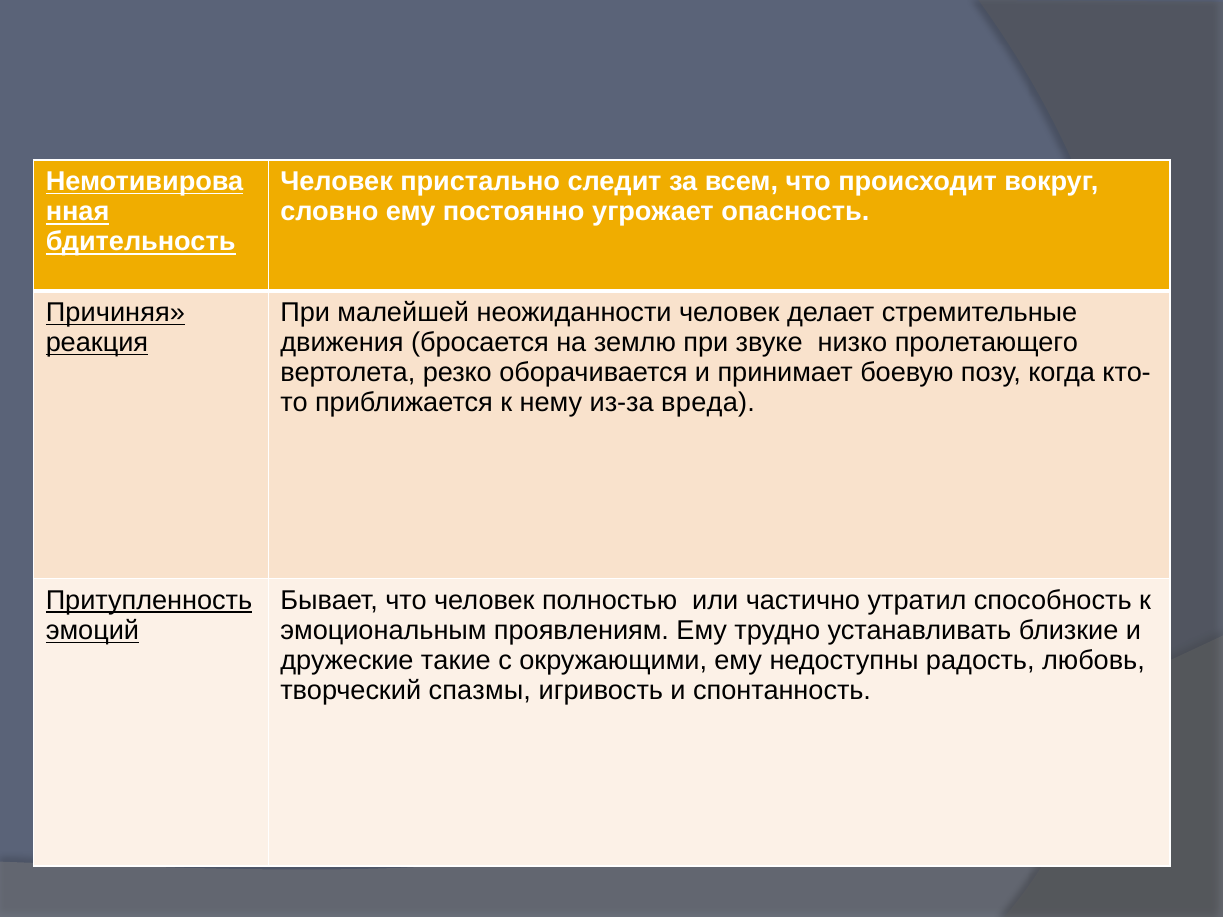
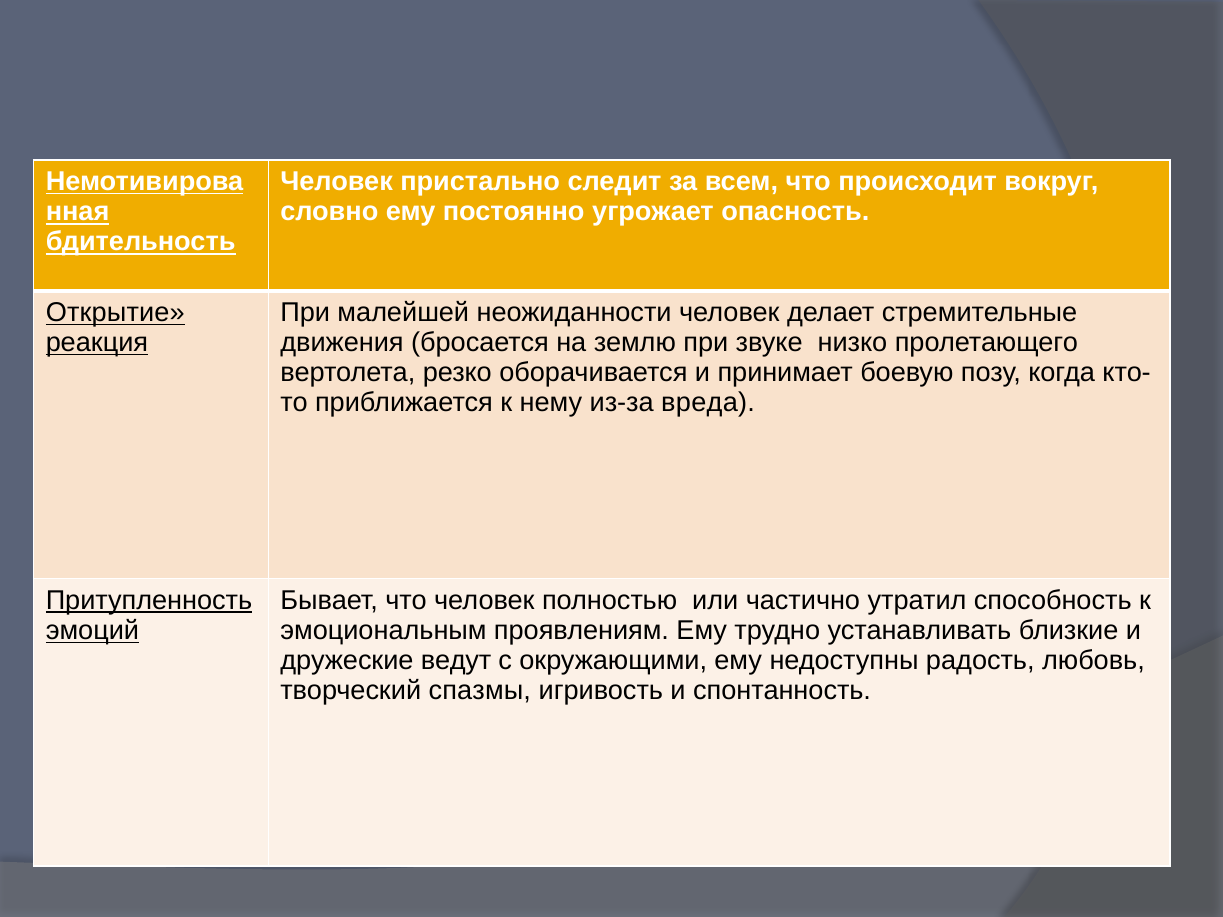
Причиняя: Причиняя -> Открытие
такие: такие -> ведут
